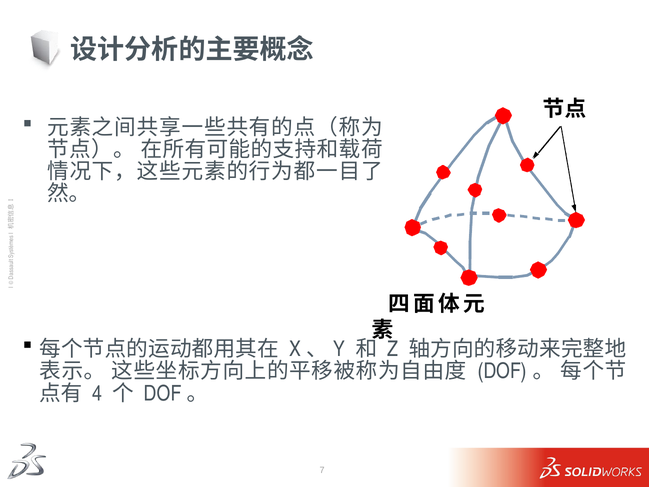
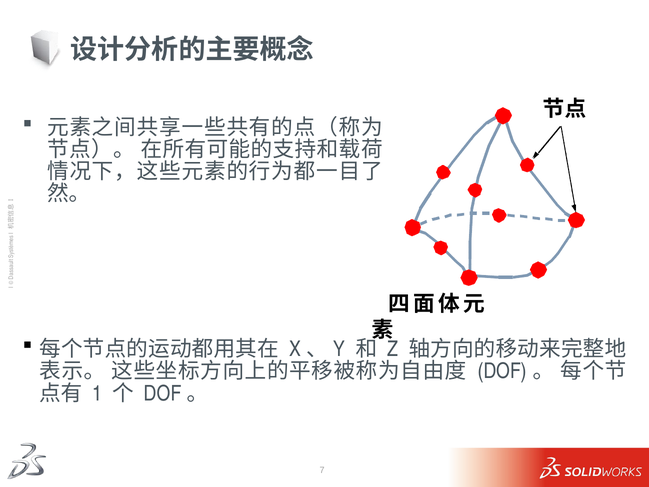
4: 4 -> 1
